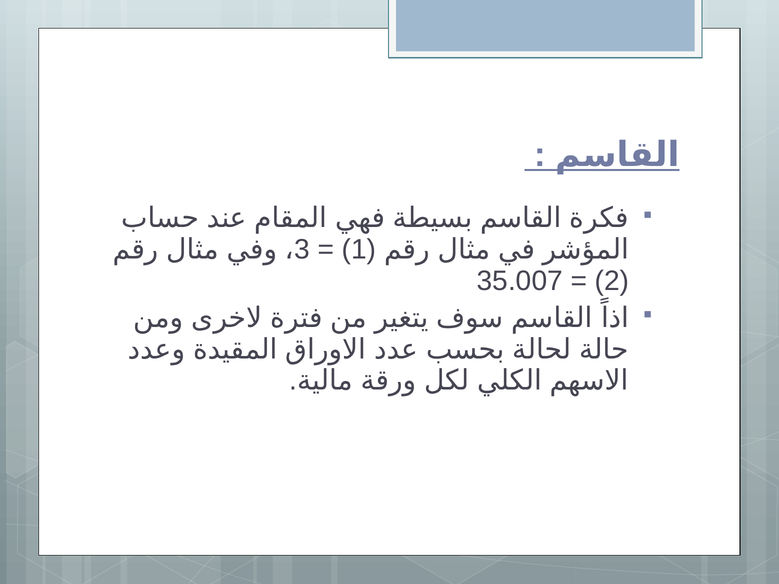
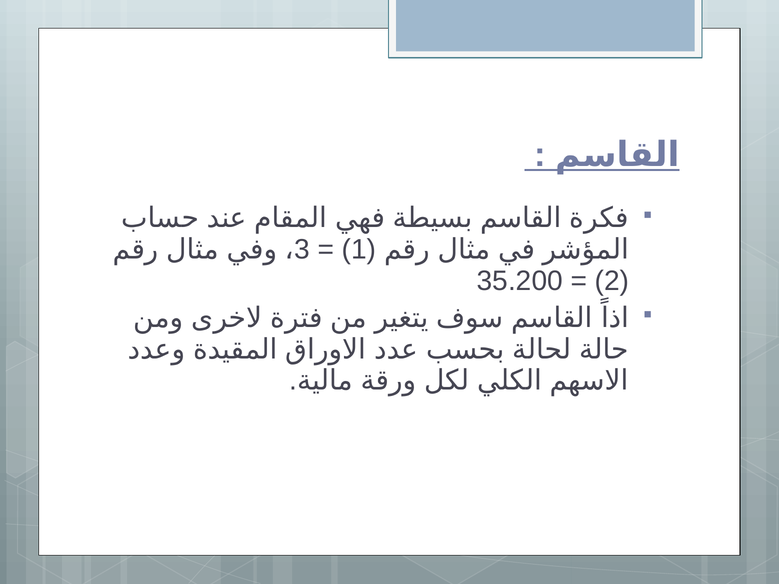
35.007: 35.007 -> 35.200
